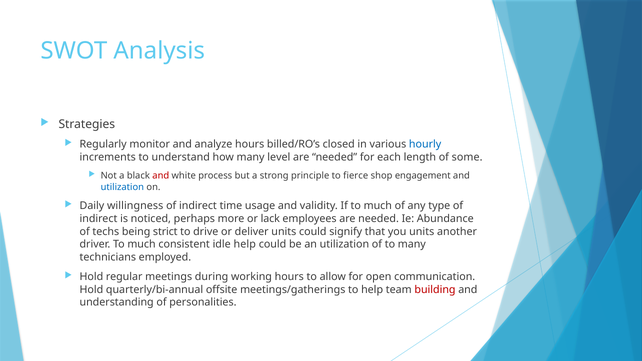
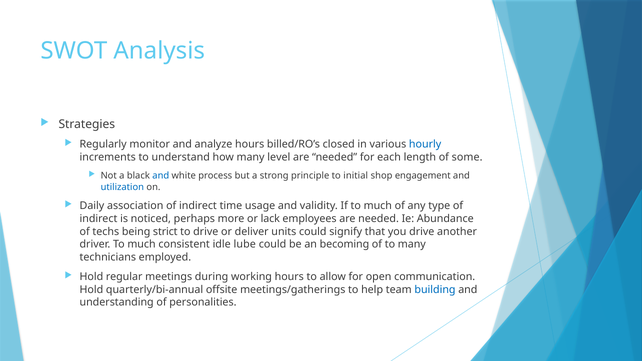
and at (161, 176) colour: red -> blue
fierce: fierce -> initial
willingness: willingness -> association
you units: units -> drive
idle help: help -> lube
an utilization: utilization -> becoming
building colour: red -> blue
